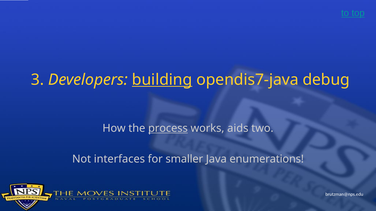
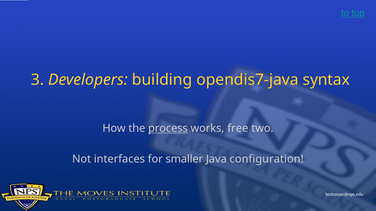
building underline: present -> none
debug: debug -> syntax
aids: aids -> free
enumerations: enumerations -> configuration
